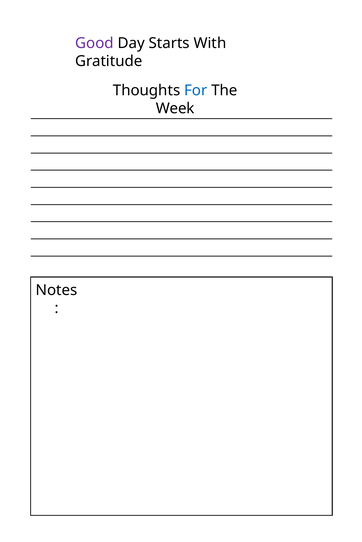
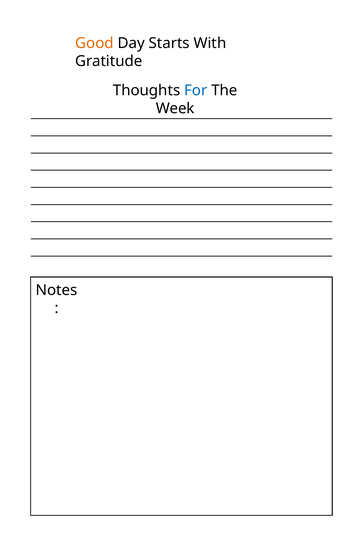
Good colour: purple -> orange
